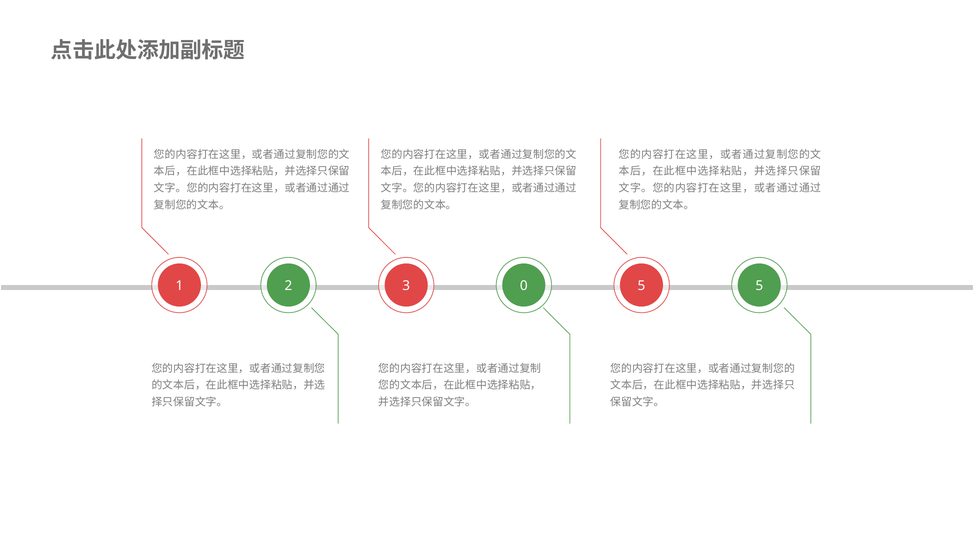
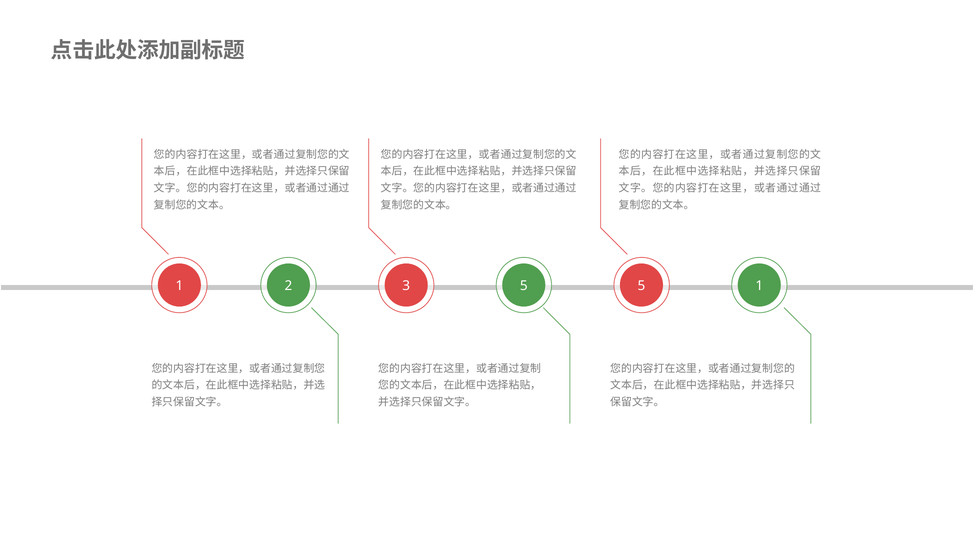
3 0: 0 -> 5
5 5: 5 -> 1
